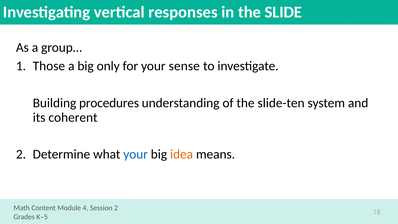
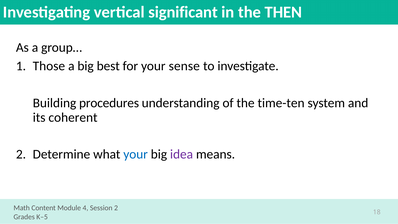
responses: responses -> significant
SLIDE: SLIDE -> THEN
only: only -> best
slide-ten: slide-ten -> time-ten
idea colour: orange -> purple
